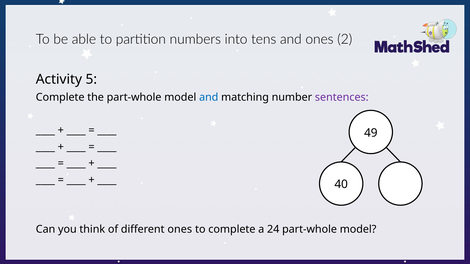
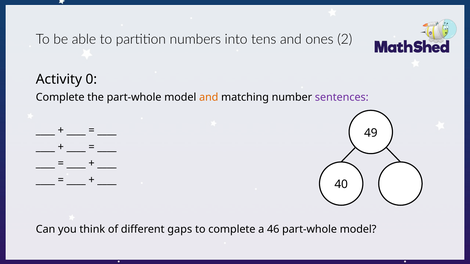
5: 5 -> 0
and at (209, 98) colour: blue -> orange
different ones: ones -> gaps
24: 24 -> 46
